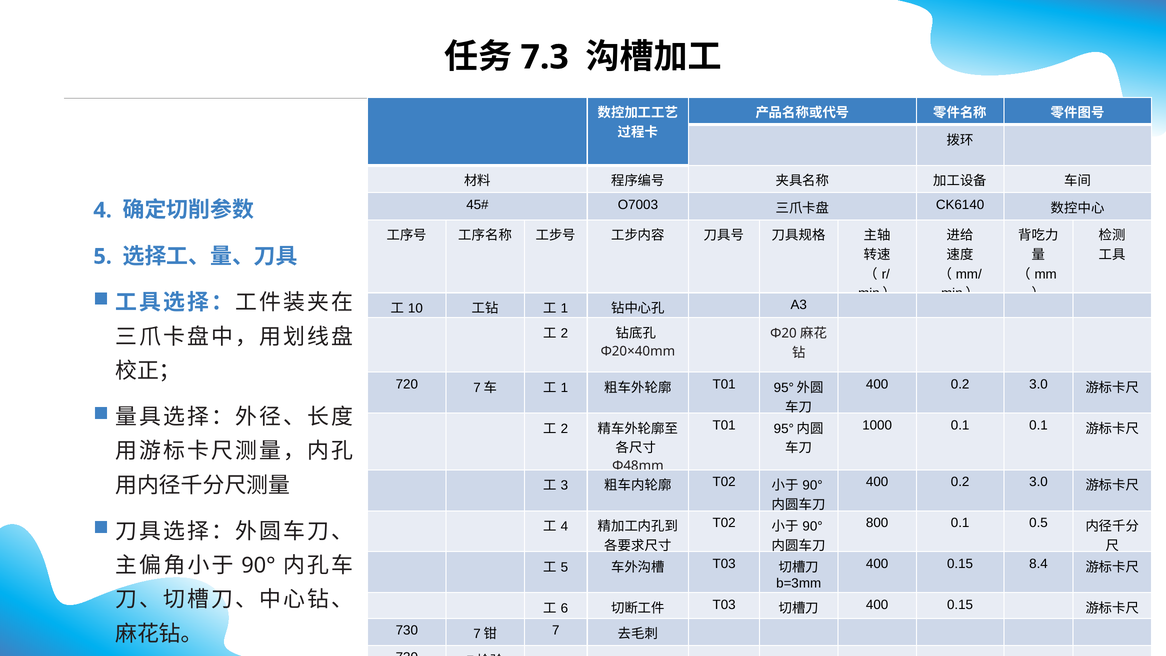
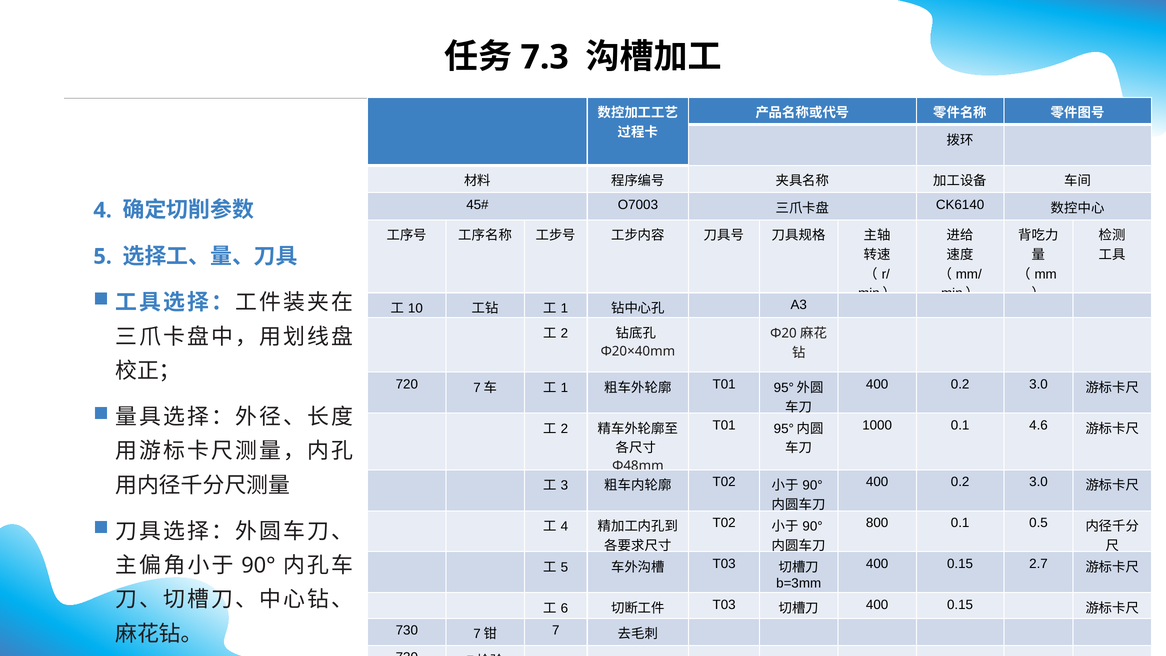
0.1 0.1: 0.1 -> 4.6
8.4: 8.4 -> 2.7
